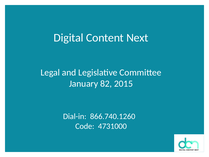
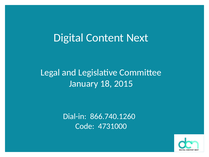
82: 82 -> 18
